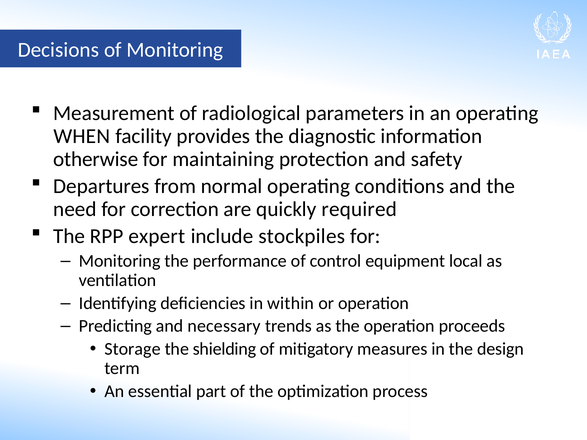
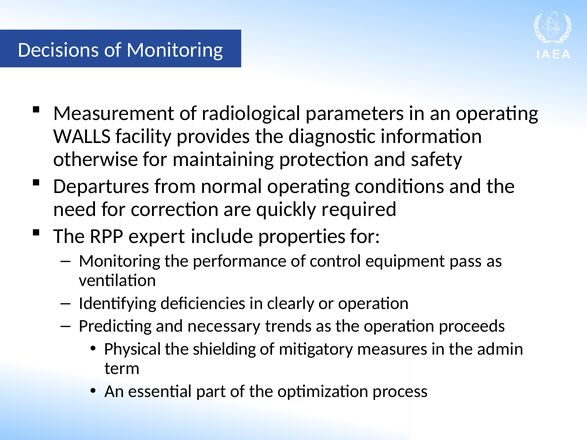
WHEN: WHEN -> WALLS
stockpiles: stockpiles -> properties
local: local -> pass
within: within -> clearly
Storage: Storage -> Physical
design: design -> admin
